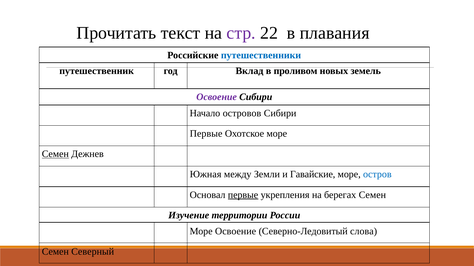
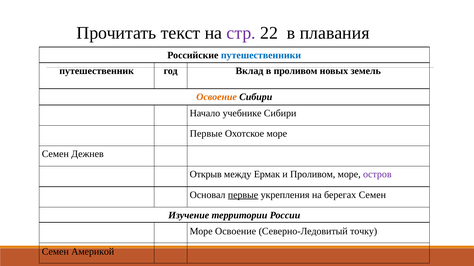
Освоение at (217, 97) colour: purple -> orange
островов: островов -> учебнике
Семен at (55, 154) underline: present -> none
Южная: Южная -> Открыв
Земли: Земли -> Ермак
и Гавайские: Гавайские -> Проливом
остров colour: blue -> purple
слова: слова -> точку
Северный: Северный -> Америкой
